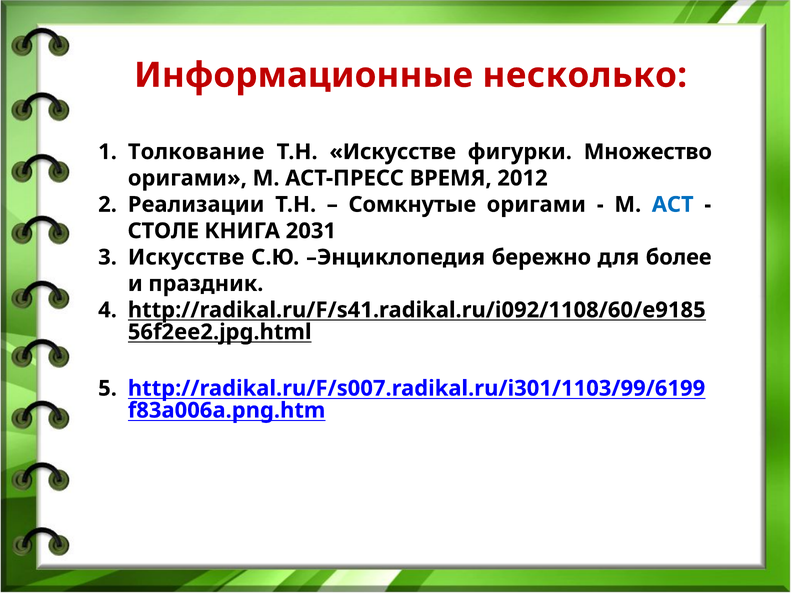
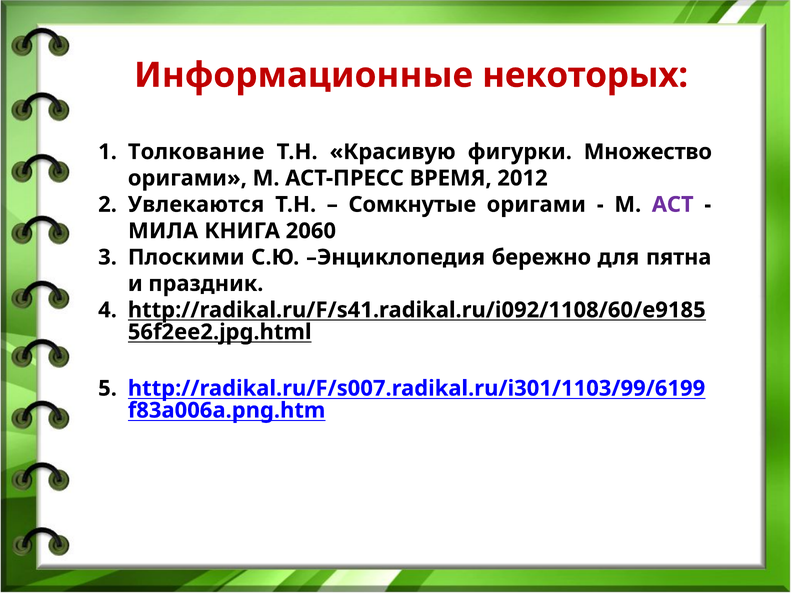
несколько: несколько -> некоторых
Т.Н Искусстве: Искусстве -> Красивую
Реализации: Реализации -> Увлекаются
АСТ colour: blue -> purple
СТОЛЕ: СТОЛЕ -> МИЛА
2031: 2031 -> 2060
Искусстве at (186, 257): Искусстве -> Плоскими
более: более -> пятна
